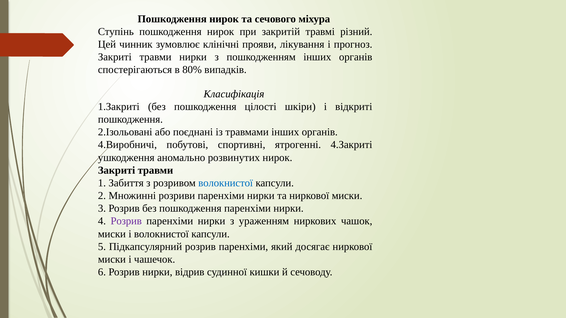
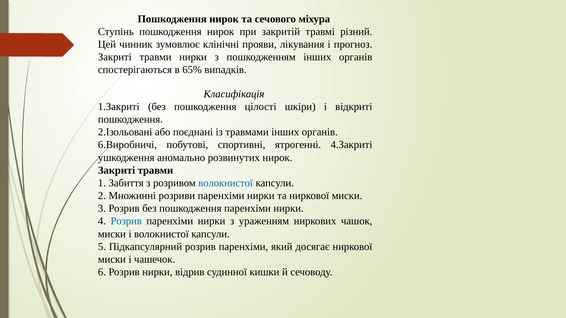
80%: 80% -> 65%
4.Виробничі: 4.Виробничі -> 6.Виробничі
Розрив at (126, 221) colour: purple -> blue
